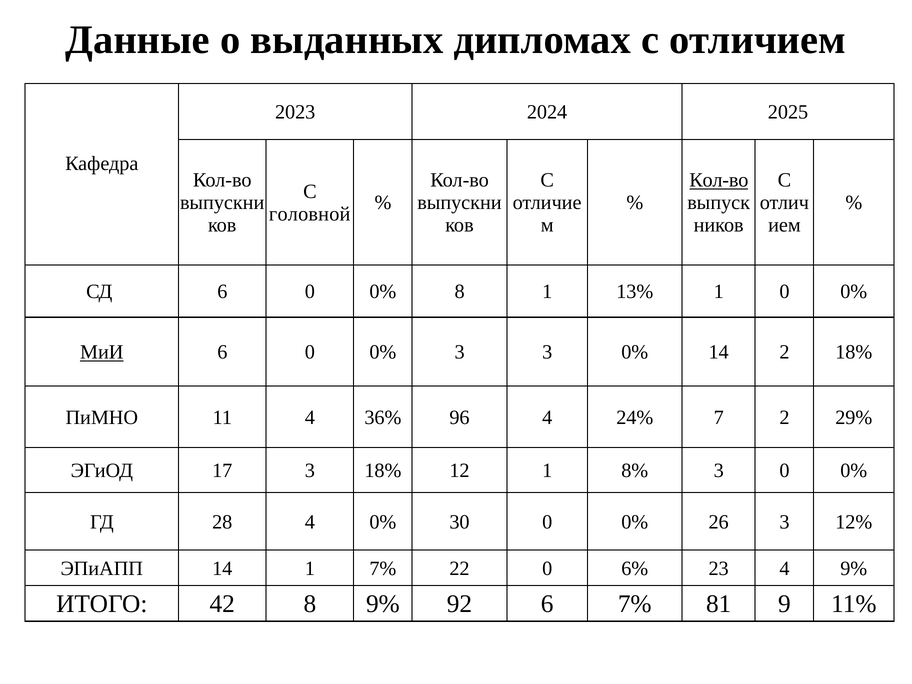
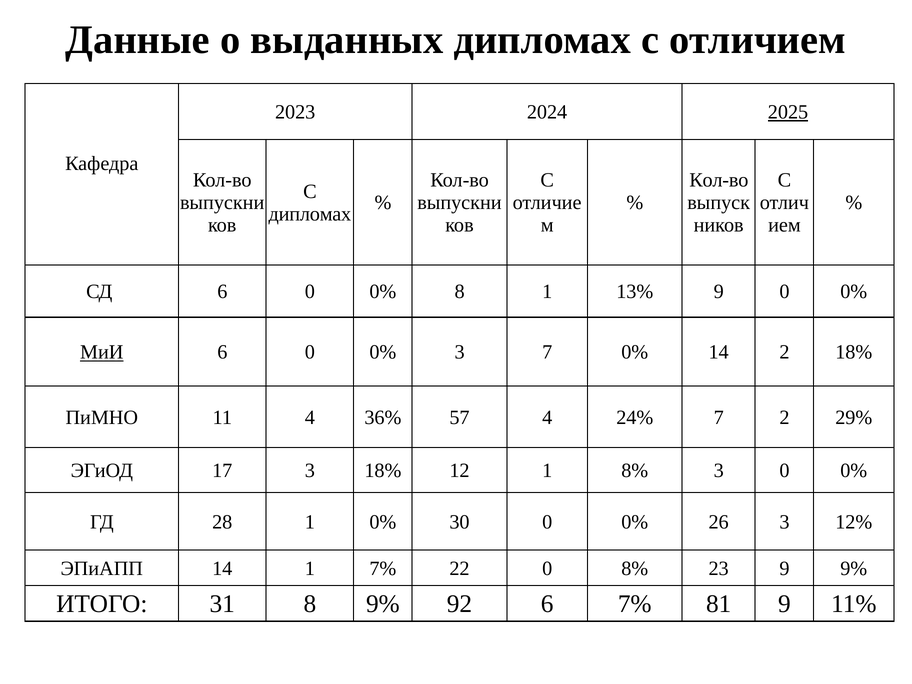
2025 underline: none -> present
Кол-во at (719, 180) underline: present -> none
головной at (310, 214): головной -> дипломах
13% 1: 1 -> 9
3 3: 3 -> 7
96: 96 -> 57
28 4: 4 -> 1
0 6%: 6% -> 8%
23 4: 4 -> 9
42: 42 -> 31
